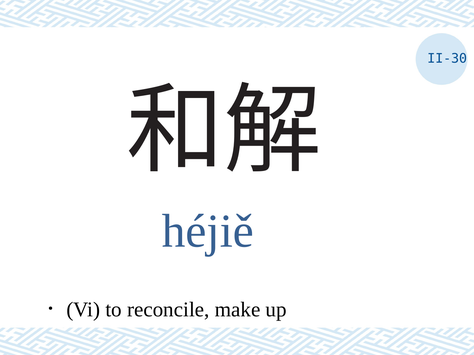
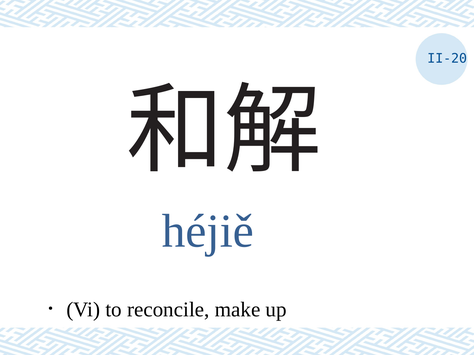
II-30: II-30 -> II-20
